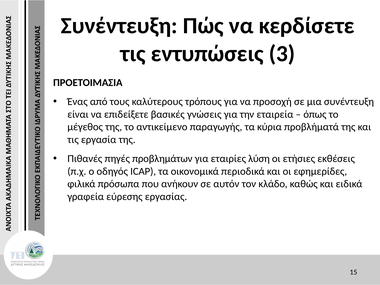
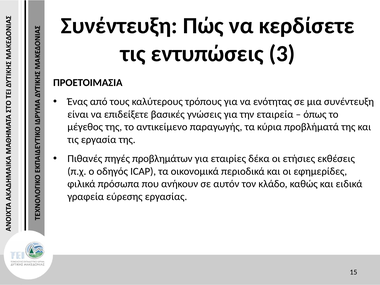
προσοχή: προσοχή -> ενότητας
λύση: λύση -> δέκα
